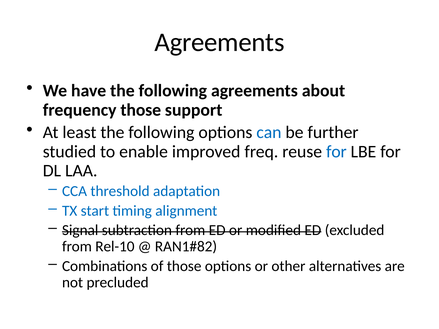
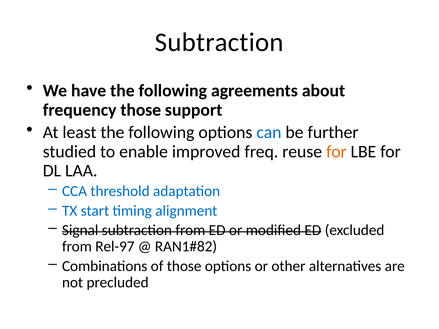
Agreements at (220, 42): Agreements -> Subtraction
for at (336, 152) colour: blue -> orange
Rel-10: Rel-10 -> Rel-97
